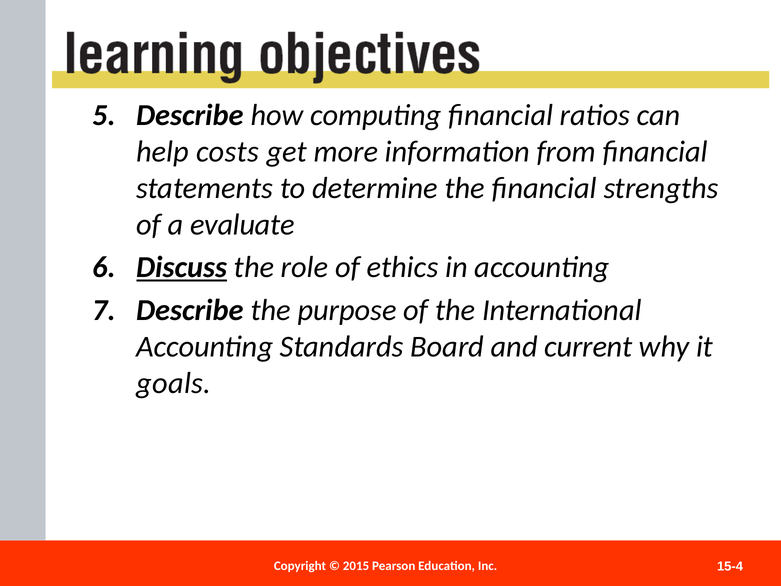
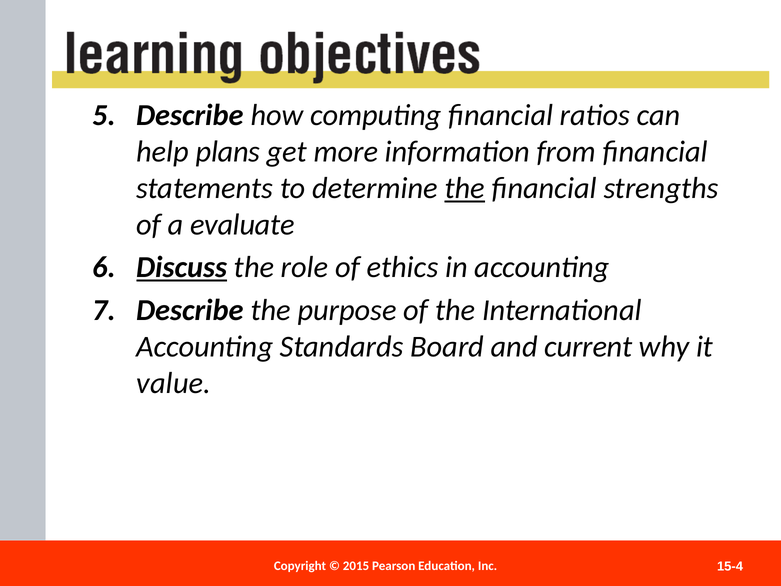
costs: costs -> plans
the at (465, 188) underline: none -> present
goals: goals -> value
